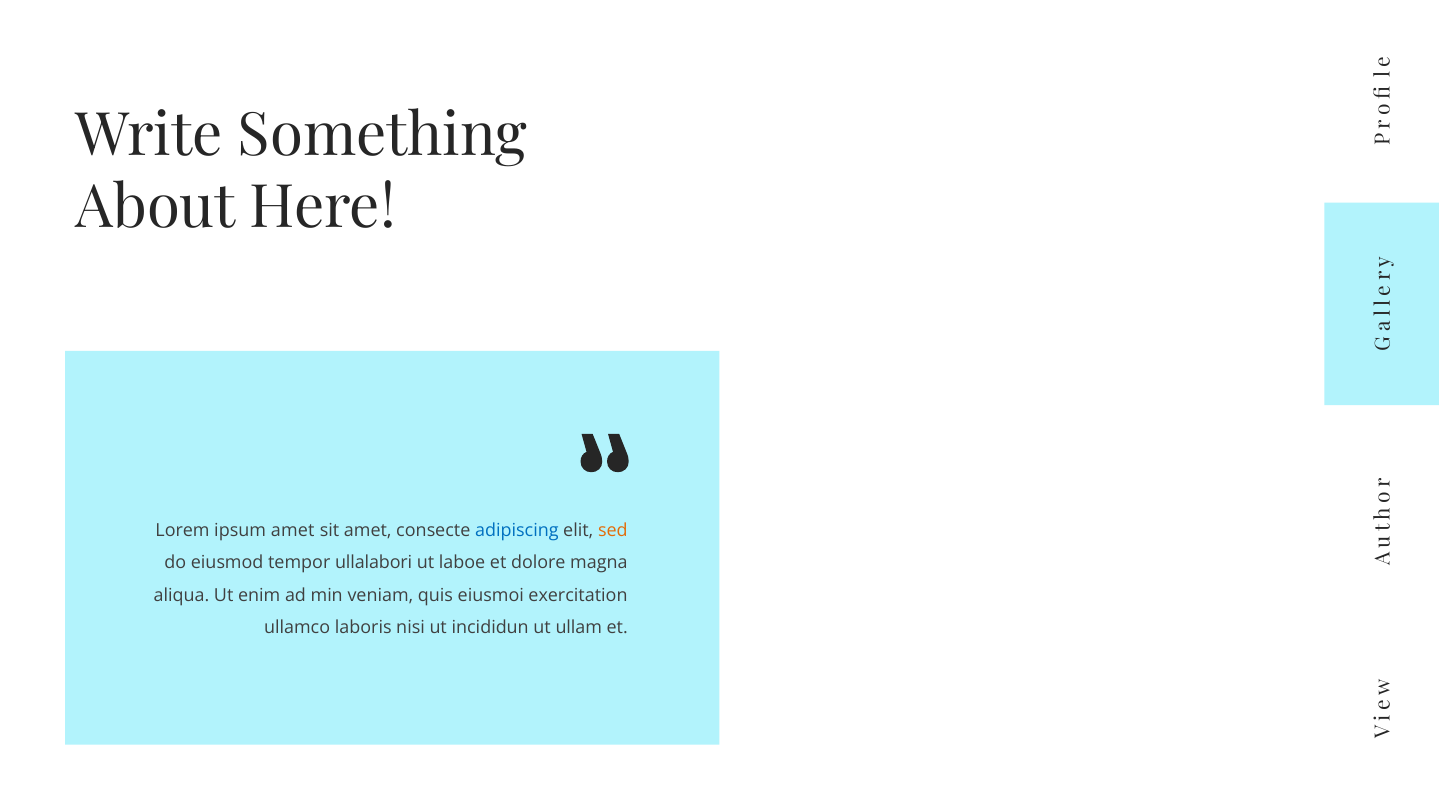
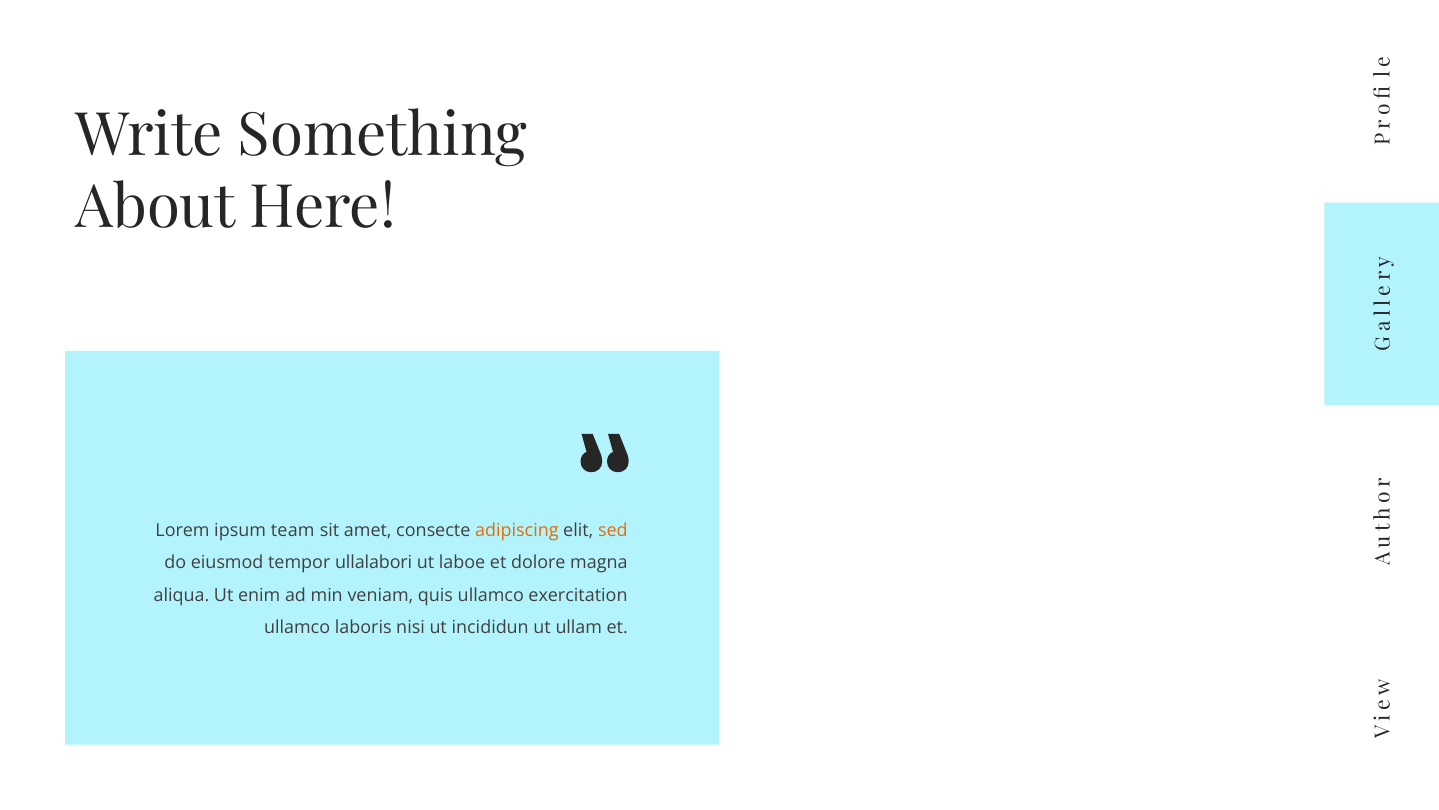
ipsum amet: amet -> team
adipiscing colour: blue -> orange
quis eiusmoi: eiusmoi -> ullamco
